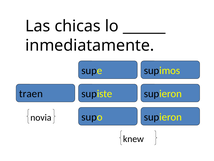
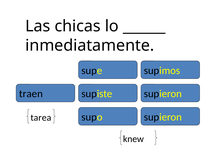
novia: novia -> tarea
